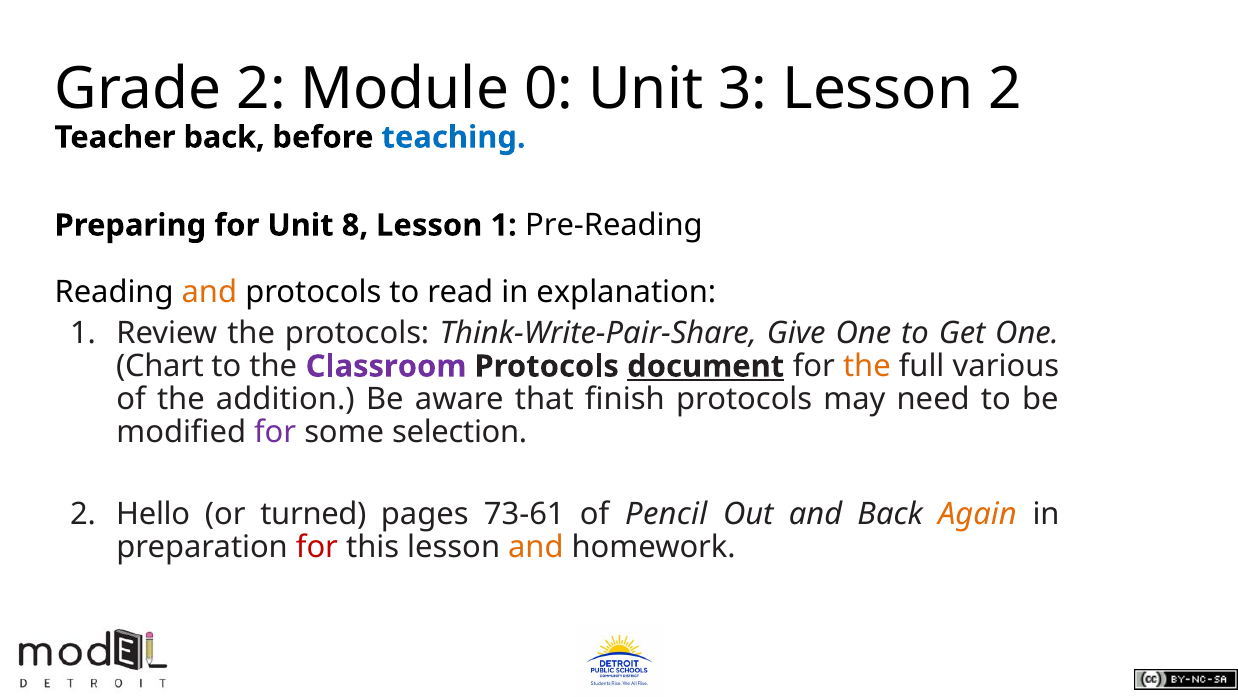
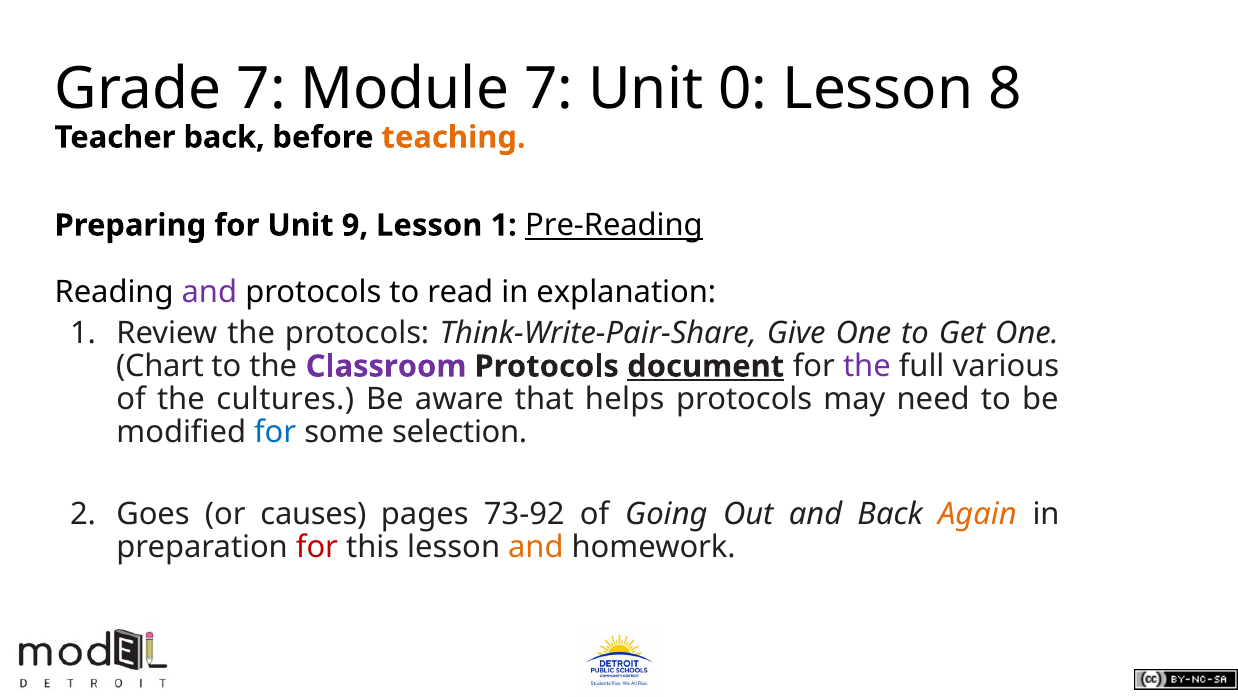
Grade 2: 2 -> 7
Module 0: 0 -> 7
3: 3 -> 0
Lesson 2: 2 -> 8
teaching colour: blue -> orange
8: 8 -> 9
Pre-Reading underline: none -> present
and at (209, 292) colour: orange -> purple
the at (867, 366) colour: orange -> purple
addition: addition -> cultures
finish: finish -> helps
for at (275, 431) colour: purple -> blue
Hello: Hello -> Goes
turned: turned -> causes
73-61: 73-61 -> 73-92
Pencil: Pencil -> Going
